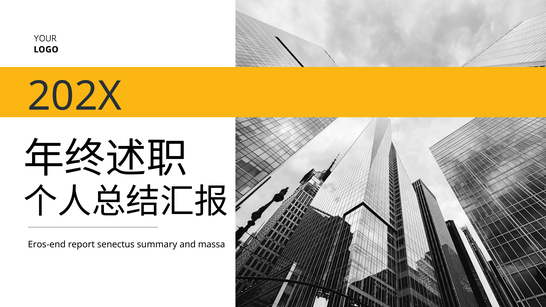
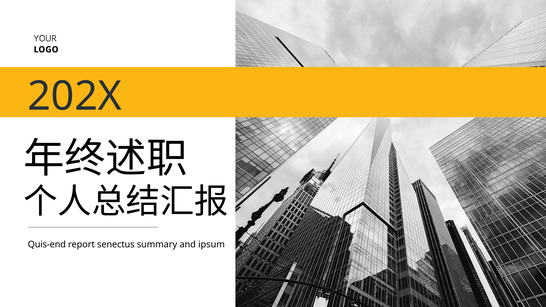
Eros-end: Eros-end -> Quis-end
massa: massa -> ipsum
